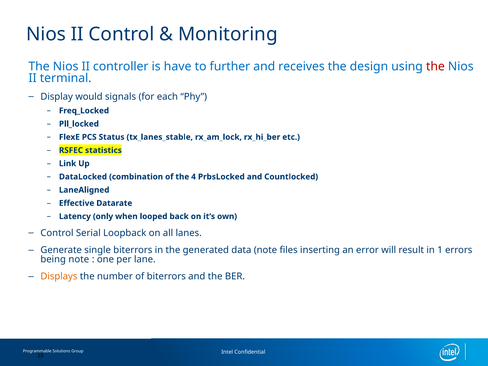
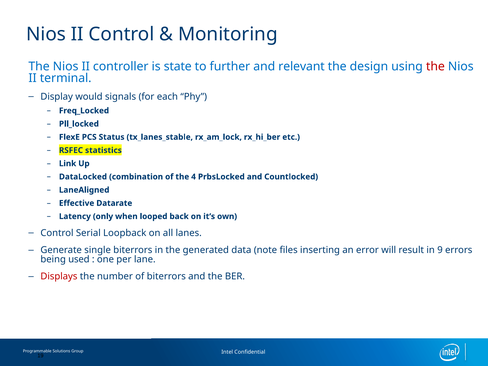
have: have -> state
receives: receives -> relevant
1: 1 -> 9
being note: note -> used
Displays colour: orange -> red
